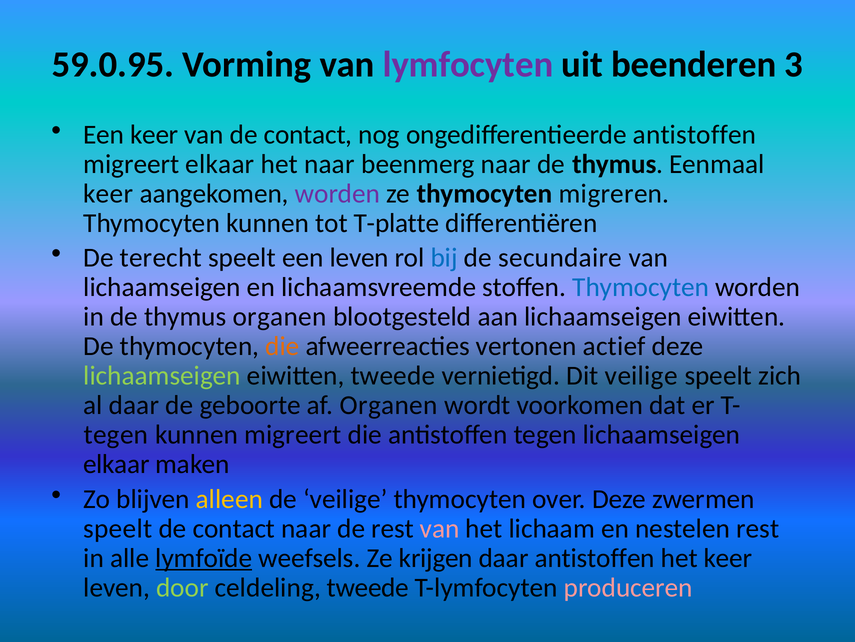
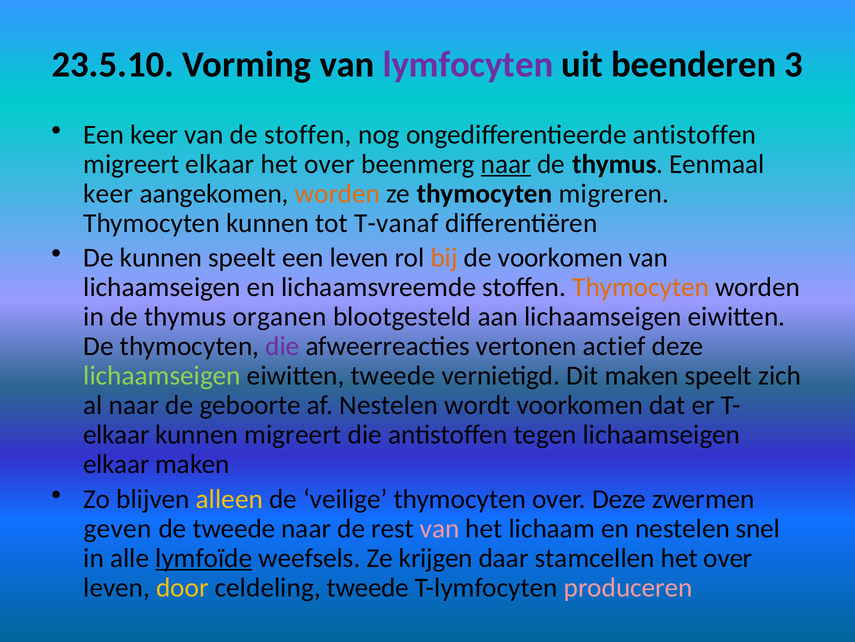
59.0.95: 59.0.95 -> 23.5.10
van de contact: contact -> stoffen
naar at (329, 164): naar -> over
naar at (506, 164) underline: none -> present
worden at (337, 193) colour: purple -> orange
T-platte: T-platte -> T-vanaf
De terecht: terecht -> kunnen
bij colour: blue -> orange
de secundaire: secundaire -> voorkomen
Thymocyten at (641, 287) colour: blue -> orange
die at (282, 346) colour: orange -> purple
Dit veilige: veilige -> maken
al daar: daar -> naar
af Organen: Organen -> Nestelen
tegen at (116, 434): tegen -> elkaar
speelt at (118, 528): speelt -> geven
contact at (234, 528): contact -> tweede
nestelen rest: rest -> snel
daar antistoffen: antistoffen -> stamcellen
keer at (728, 558): keer -> over
door colour: light green -> yellow
